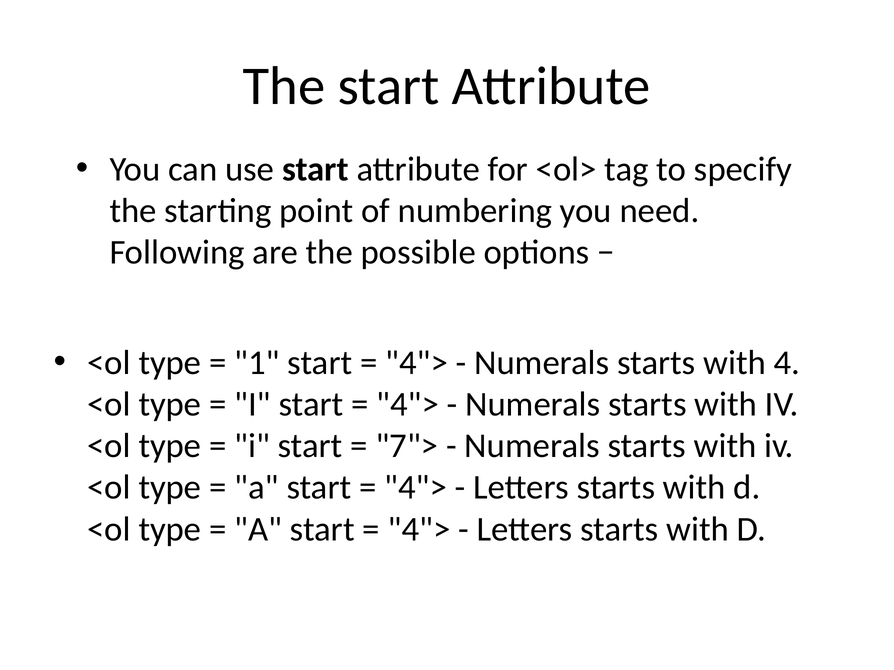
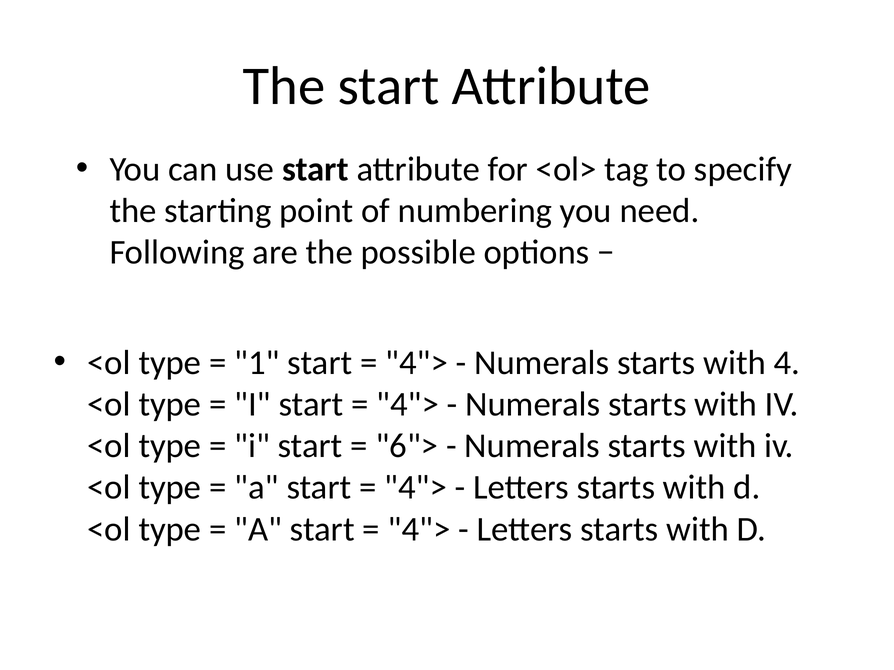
7">: 7"> -> 6">
